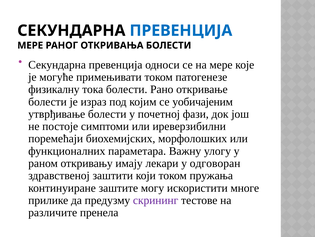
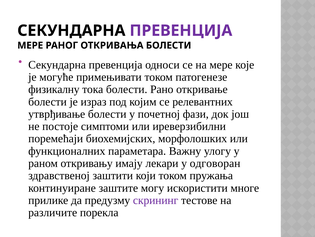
ПРЕВЕНЦИЈА at (181, 31) colour: blue -> purple
уобичајеним: уобичајеним -> релевантних
пренела: пренела -> порекла
